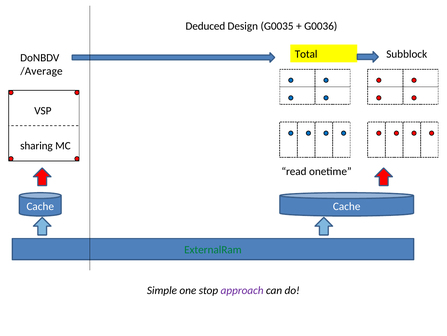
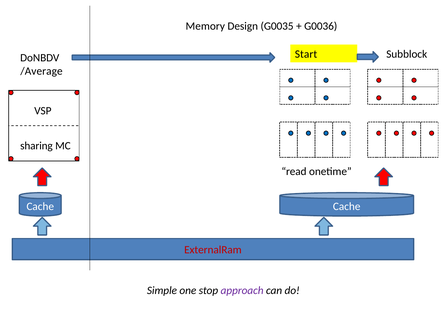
Deduced: Deduced -> Memory
Total: Total -> Start
ExternalRam colour: green -> red
